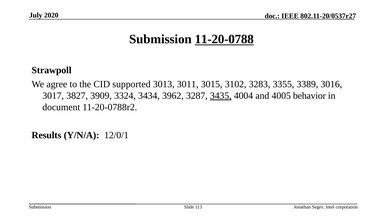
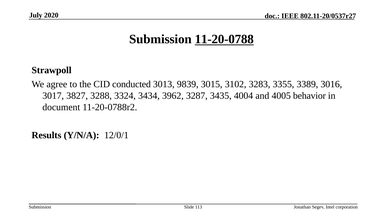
supported: supported -> conducted
3011: 3011 -> 9839
3909: 3909 -> 3288
3435 underline: present -> none
